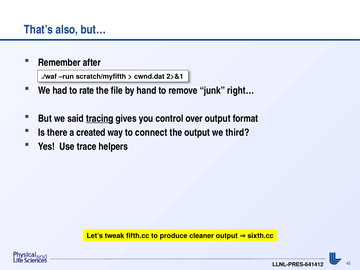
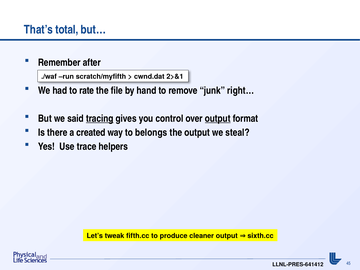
also: also -> total
output at (218, 119) underline: none -> present
connect: connect -> belongs
third: third -> steal
